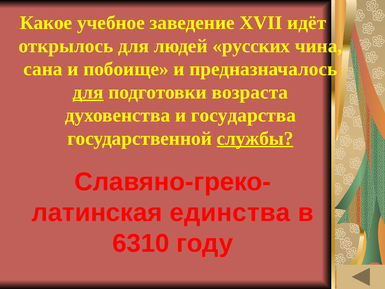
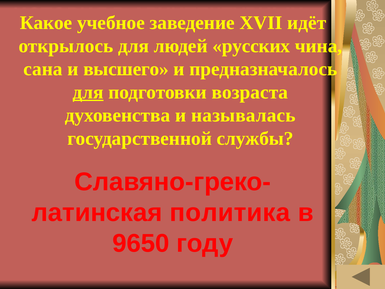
побоище: побоище -> высшего
государства: государства -> называлась
службы underline: present -> none
единства: единства -> политика
6310: 6310 -> 9650
